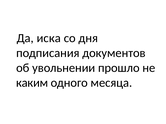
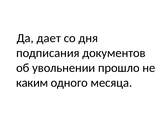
иска: иска -> дает
